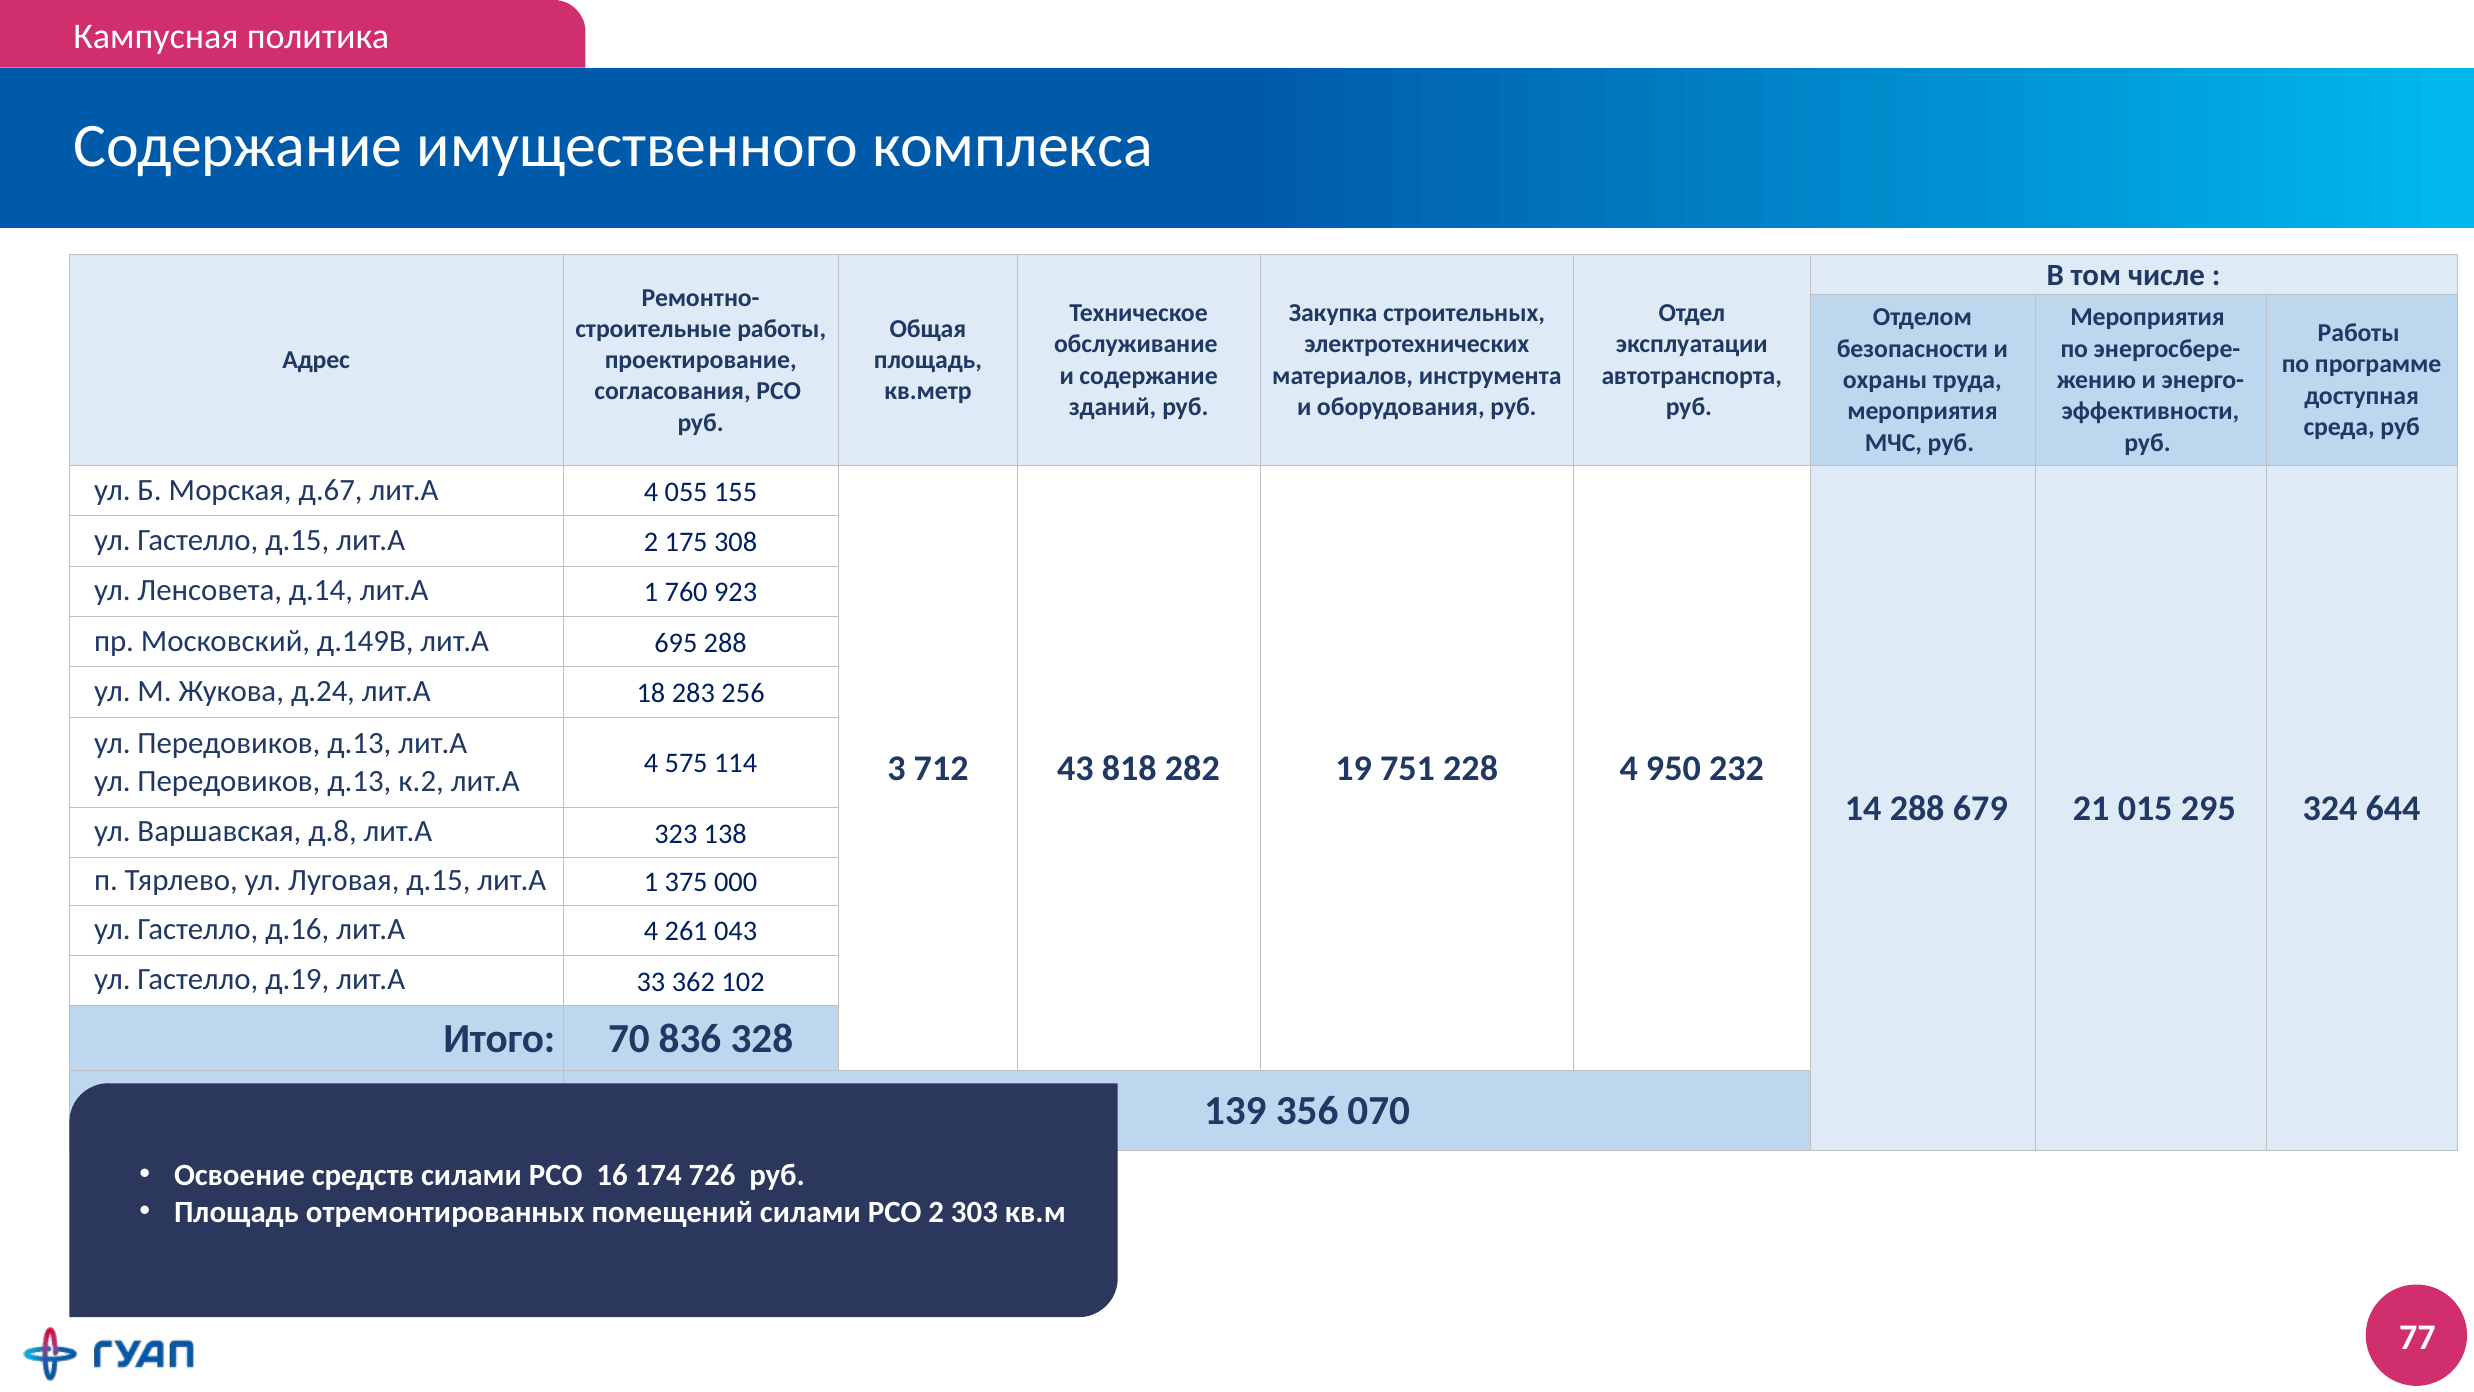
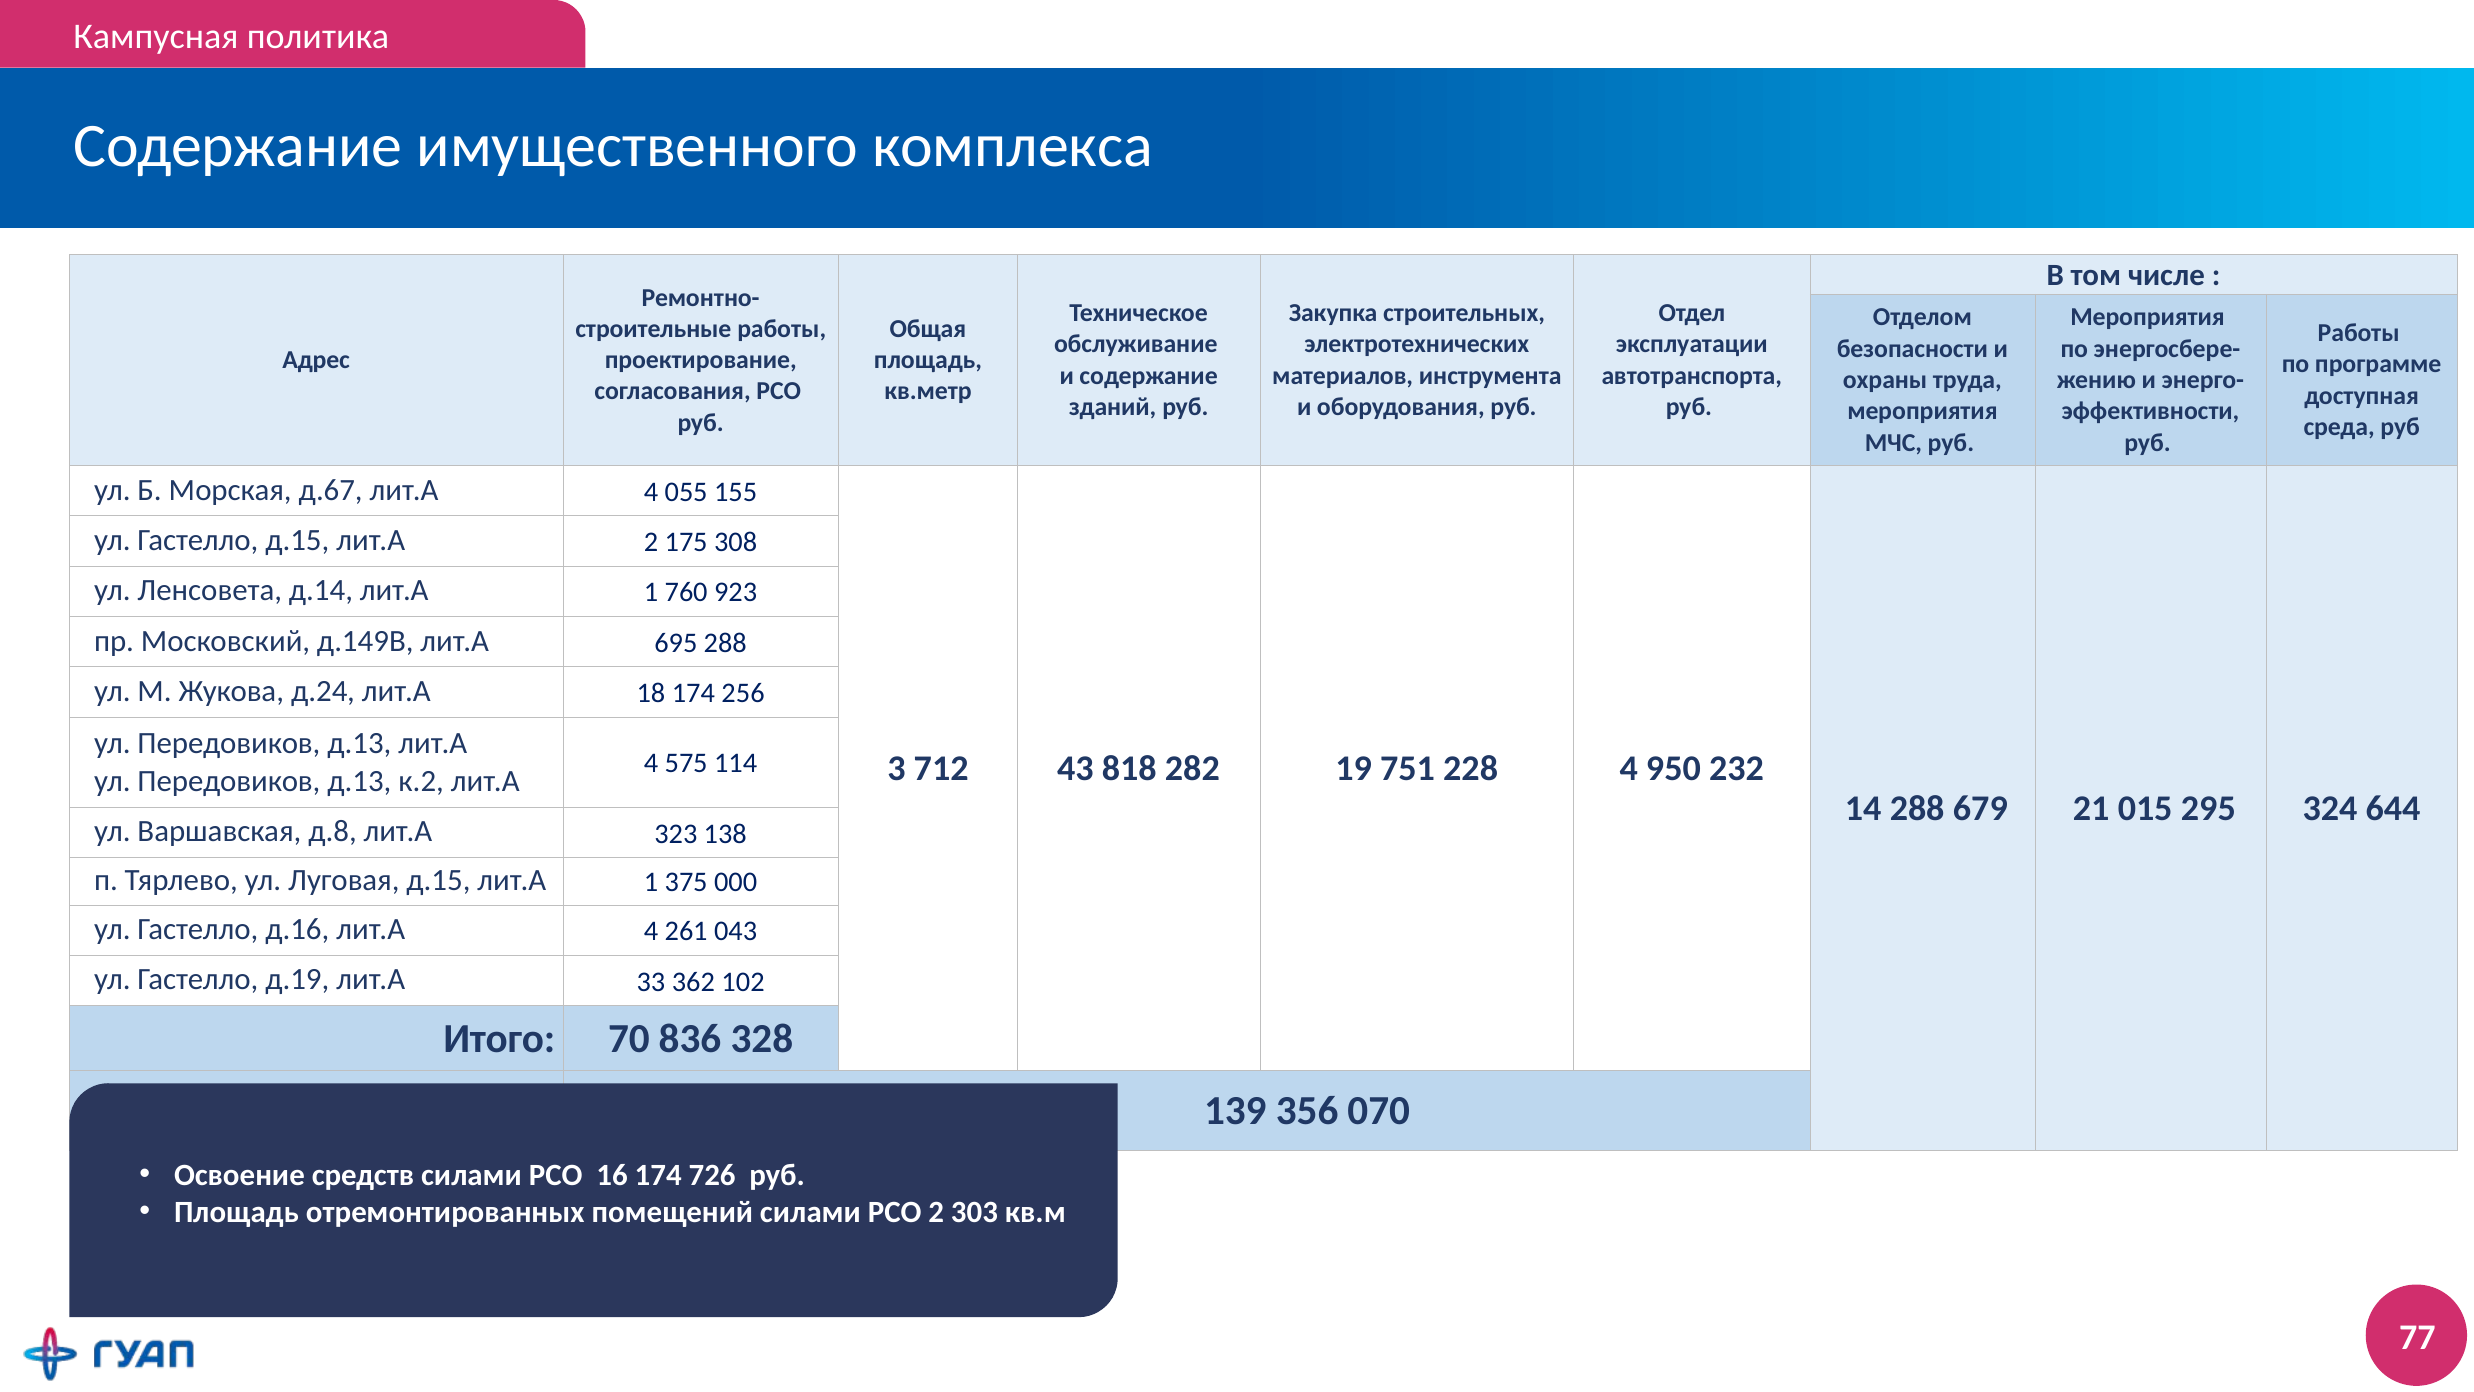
18 283: 283 -> 174
